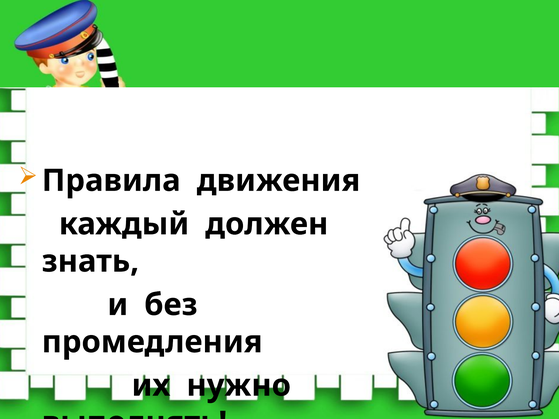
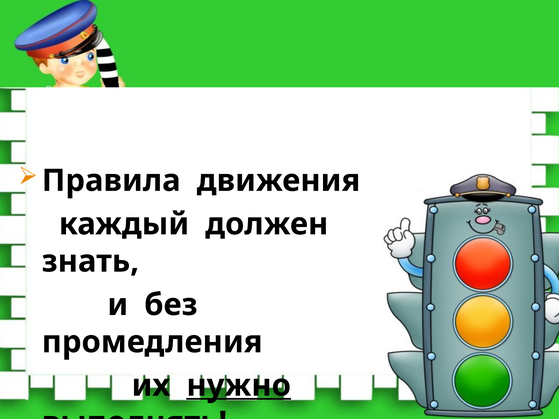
нужно underline: none -> present
